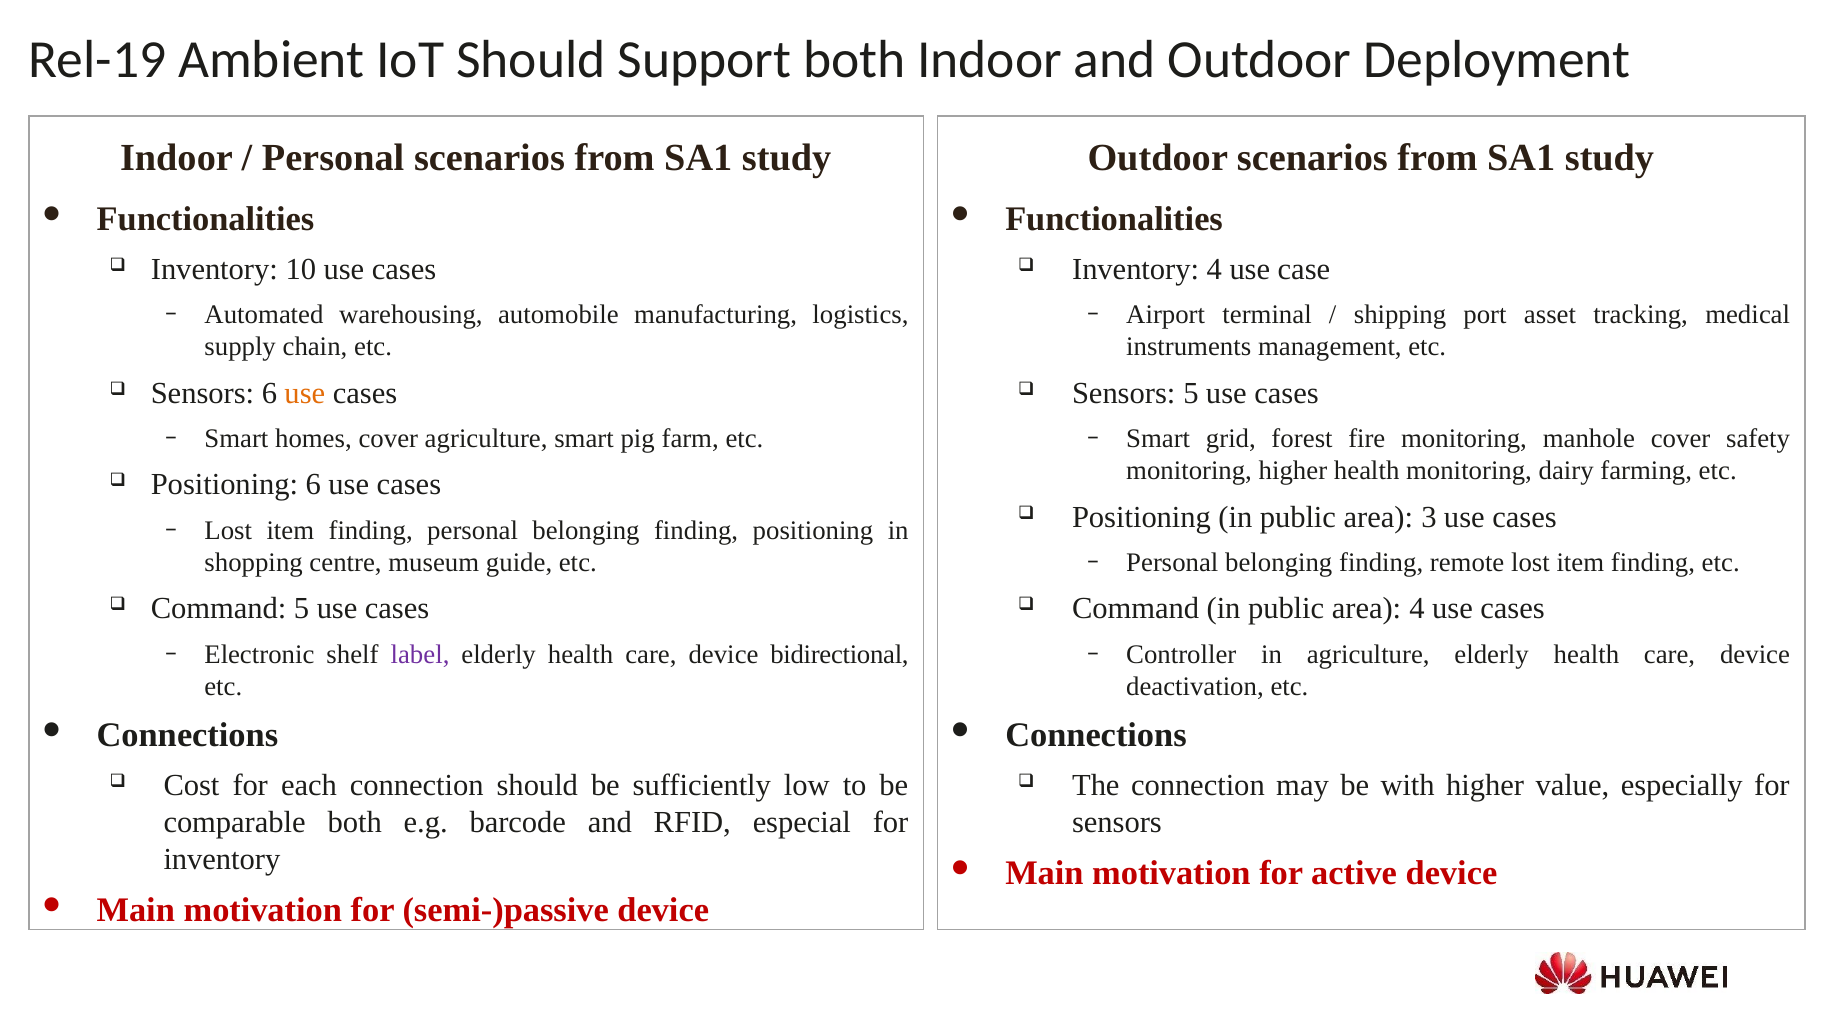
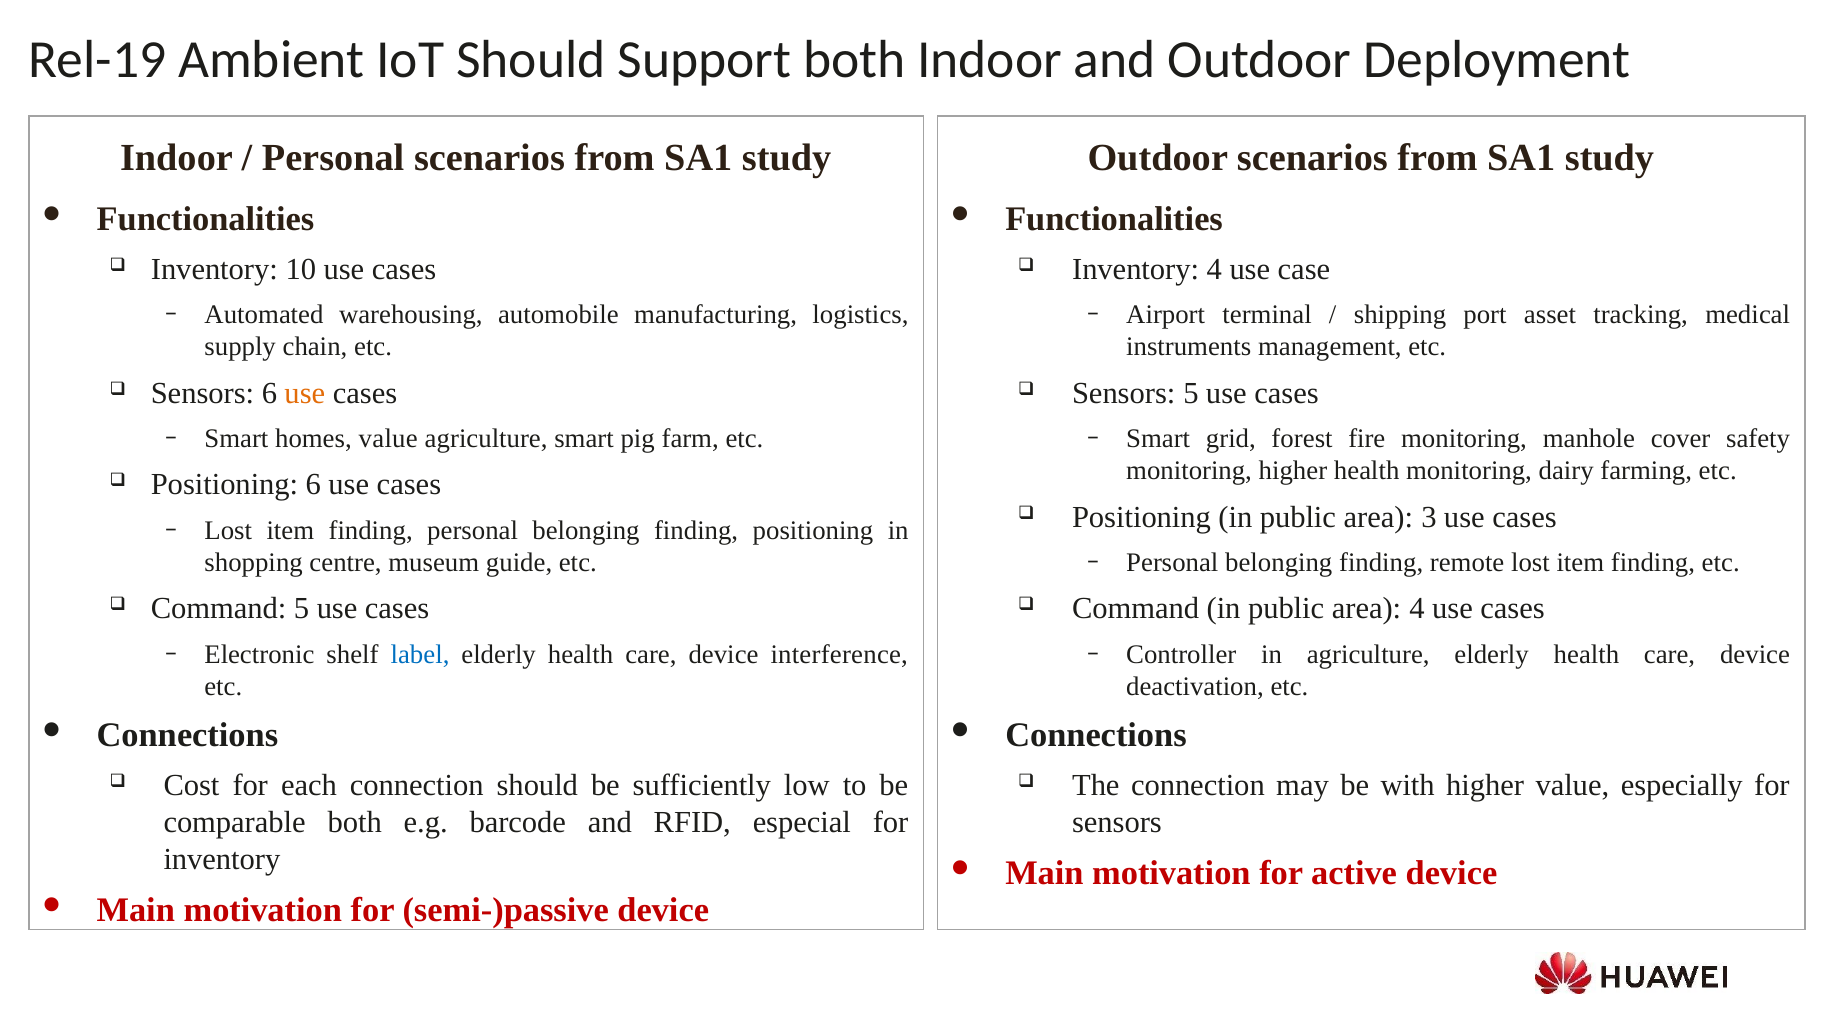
homes cover: cover -> value
label colour: purple -> blue
bidirectional: bidirectional -> interference
